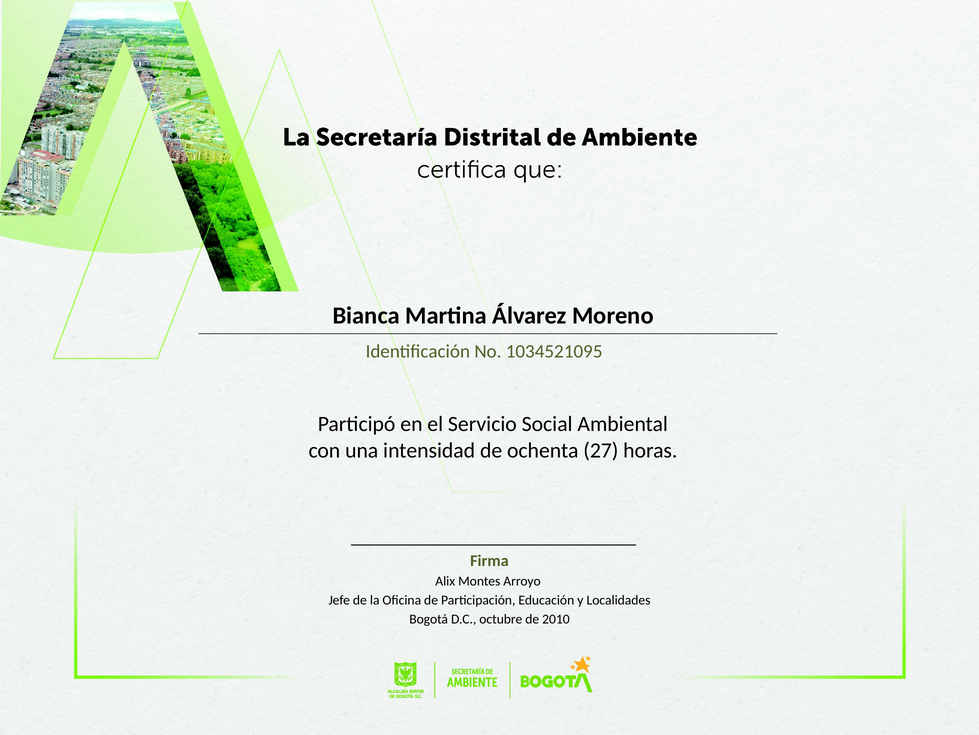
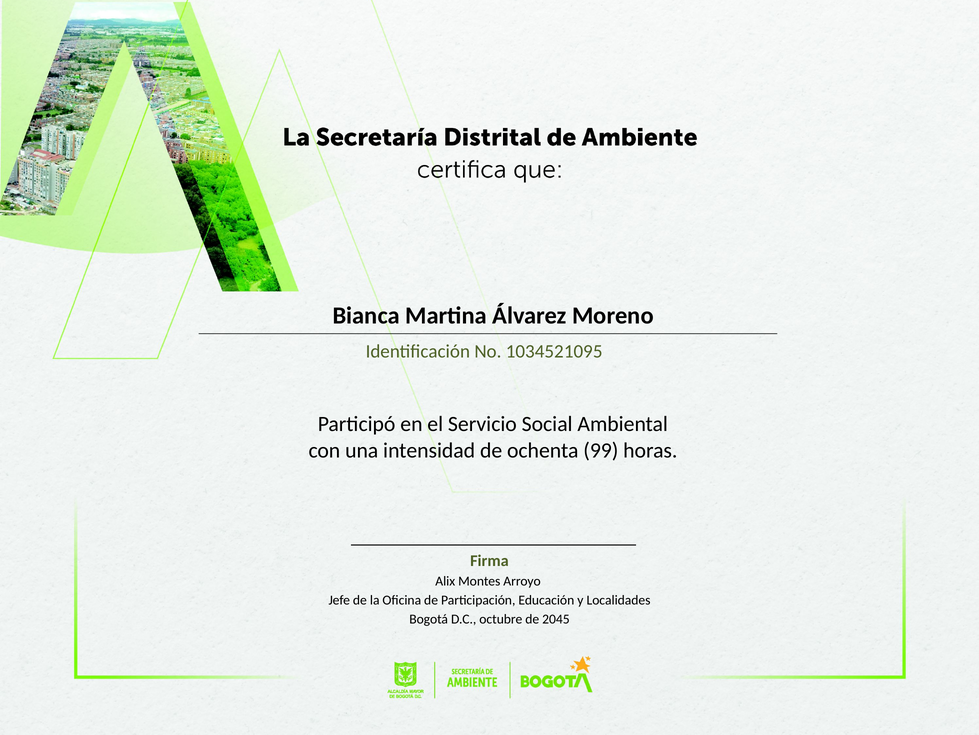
27: 27 -> 99
2010: 2010 -> 2045
